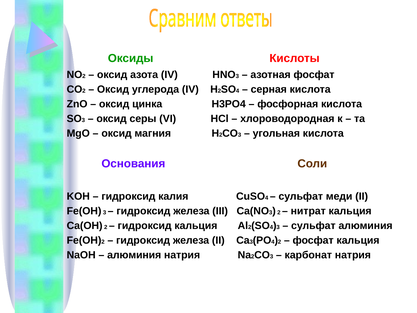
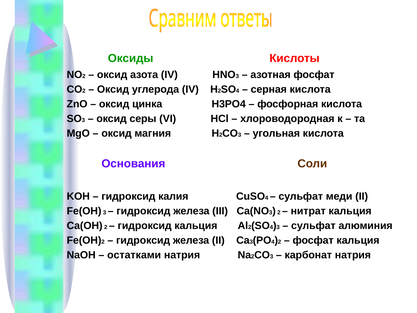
алюминия at (134, 255): алюминия -> остатками
